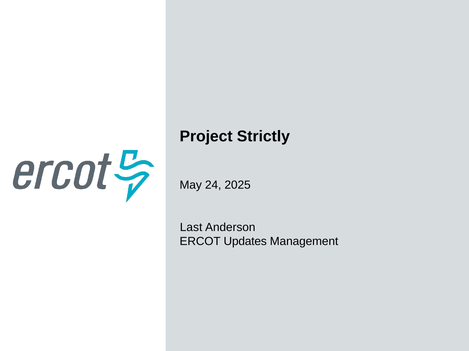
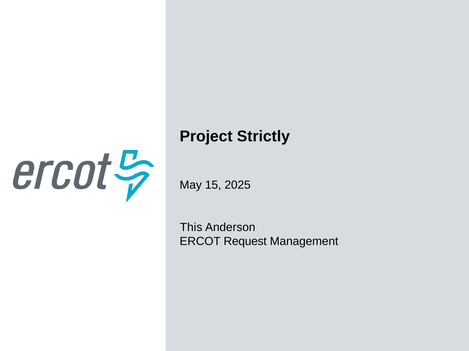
24: 24 -> 15
Last: Last -> This
Updates: Updates -> Request
